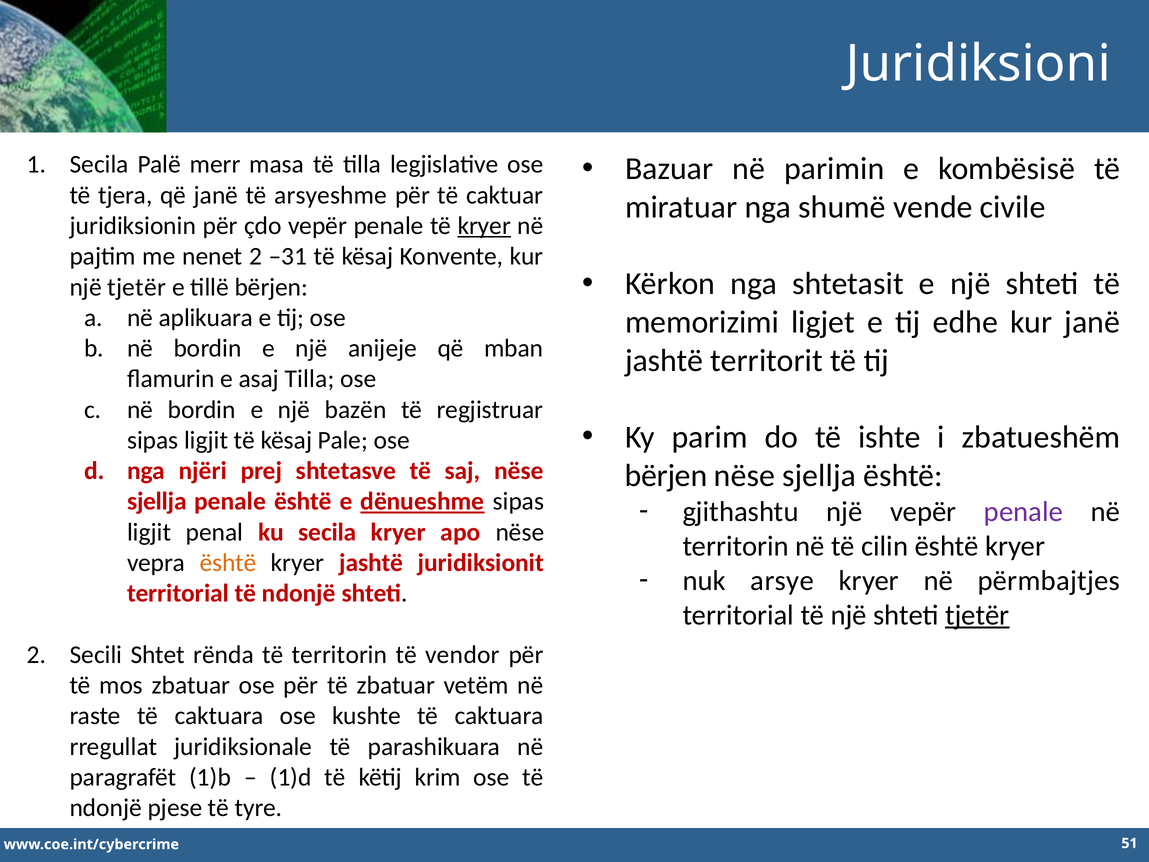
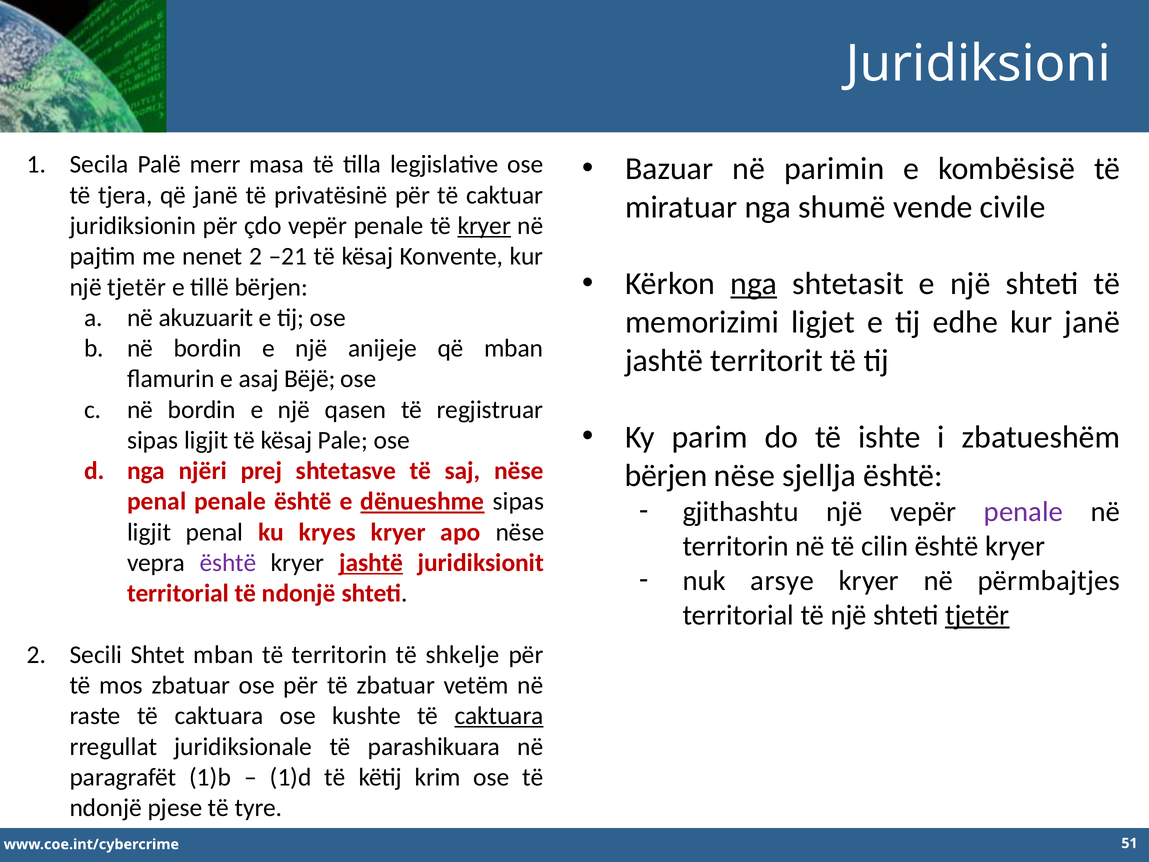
arsyeshme: arsyeshme -> privatësinë
–31: –31 -> –21
nga at (754, 284) underline: none -> present
aplikuara: aplikuara -> akuzuarit
asaj Tilla: Tilla -> Bëjë
bazën: bazën -> qasen
sjellja at (157, 501): sjellja -> penal
ku secila: secila -> kryes
është at (228, 563) colour: orange -> purple
jashtë at (371, 563) underline: none -> present
Shtet rënda: rënda -> mban
vendor: vendor -> shkelje
caktuara at (499, 716) underline: none -> present
